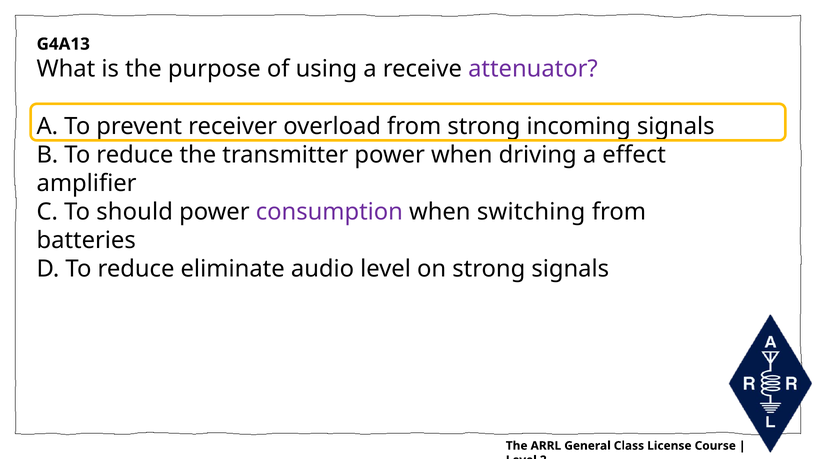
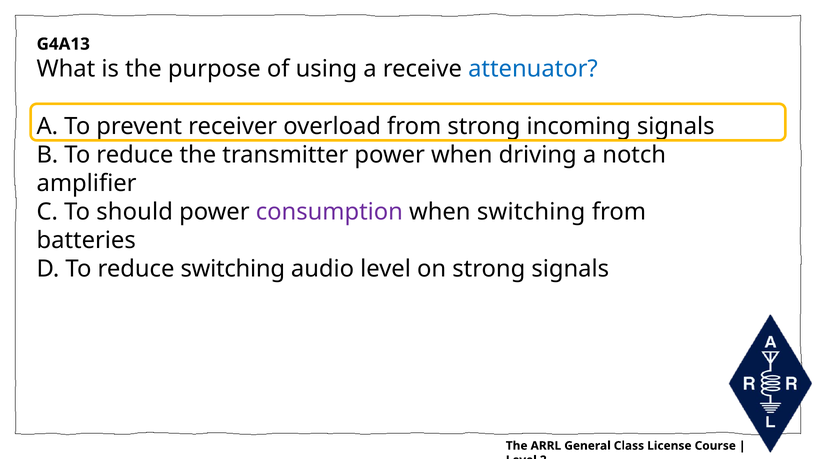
attenuator colour: purple -> blue
effect: effect -> notch
reduce eliminate: eliminate -> switching
